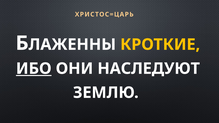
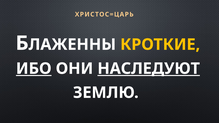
НАСЛЕДУЮТ underline: none -> present
